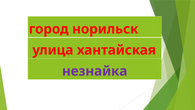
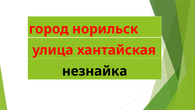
незнайка colour: purple -> black
